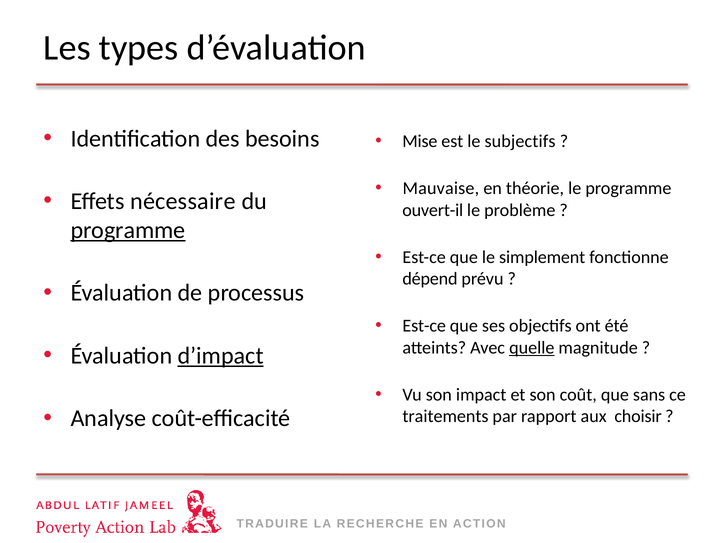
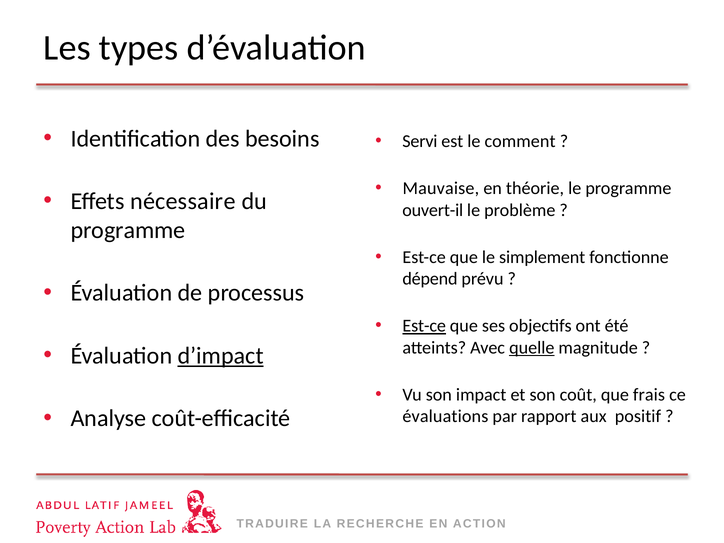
Mise: Mise -> Servi
subjectifs: subjectifs -> comment
programme at (128, 230) underline: present -> none
Est-ce at (424, 326) underline: none -> present
sans: sans -> frais
traitements: traitements -> évaluations
choisir: choisir -> positif
